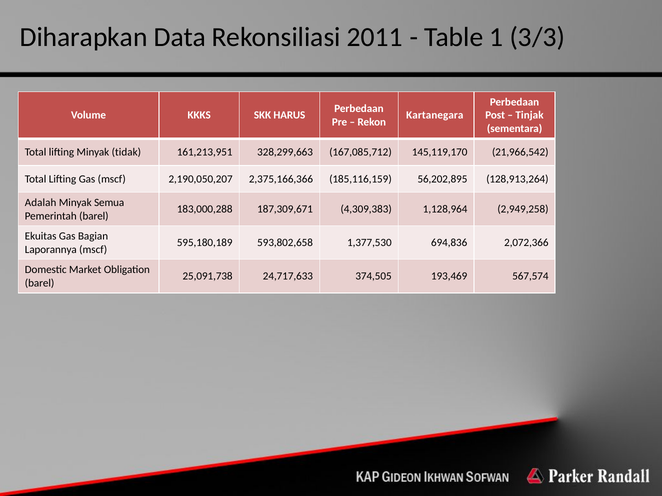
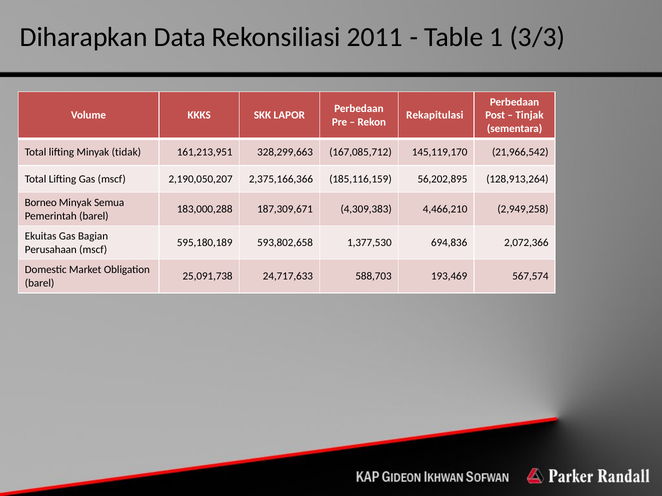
HARUS: HARUS -> LAPOR
Kartanegara: Kartanegara -> Rekapitulasi
Adalah: Adalah -> Borneo
1,128,964: 1,128,964 -> 4,466,210
Laporannya: Laporannya -> Perusahaan
374,505: 374,505 -> 588,703
